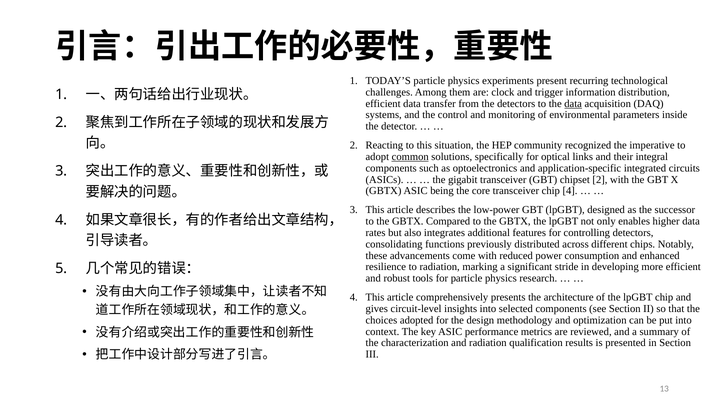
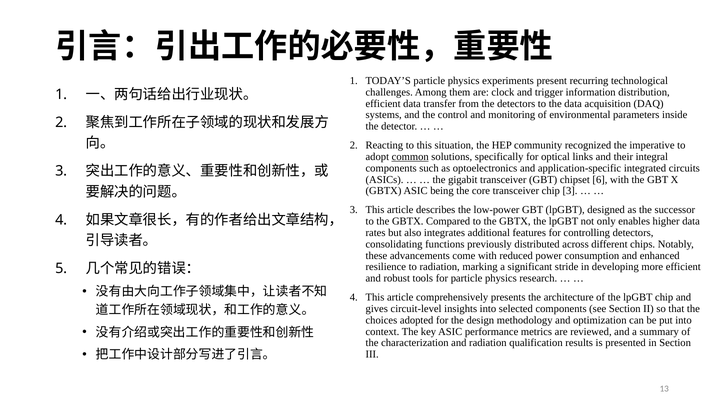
data at (573, 104) underline: present -> none
chipset 2: 2 -> 6
chip 4: 4 -> 3
